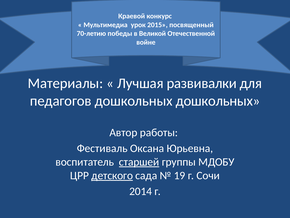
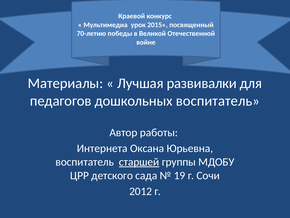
дошкольных дошкольных: дошкольных -> воспитатель
Фестиваль: Фестиваль -> Интернета
детского underline: present -> none
2014: 2014 -> 2012
